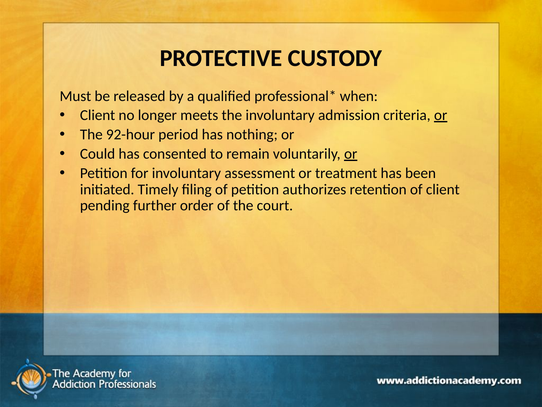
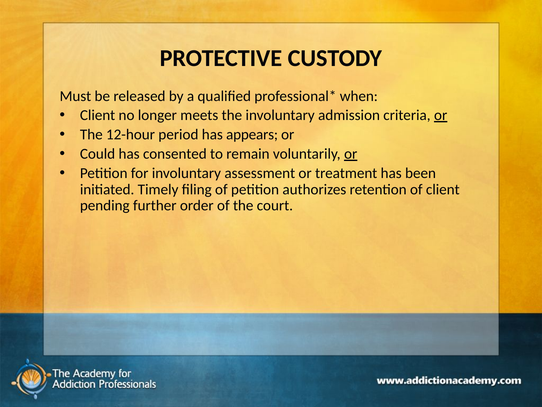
92-hour: 92-hour -> 12-hour
nothing: nothing -> appears
